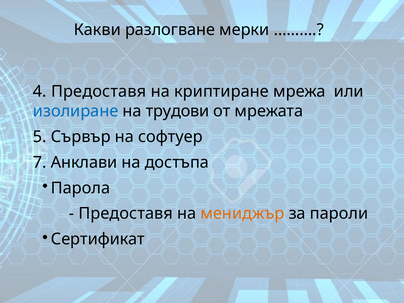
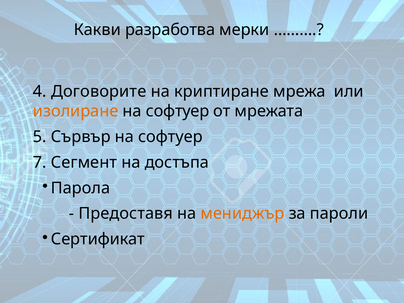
разлогване: разлогване -> разработва
4 Предоставя: Предоставя -> Договорите
изолиране colour: blue -> orange
трудови at (178, 111): трудови -> софтуер
Анклави: Анклави -> Сегмент
